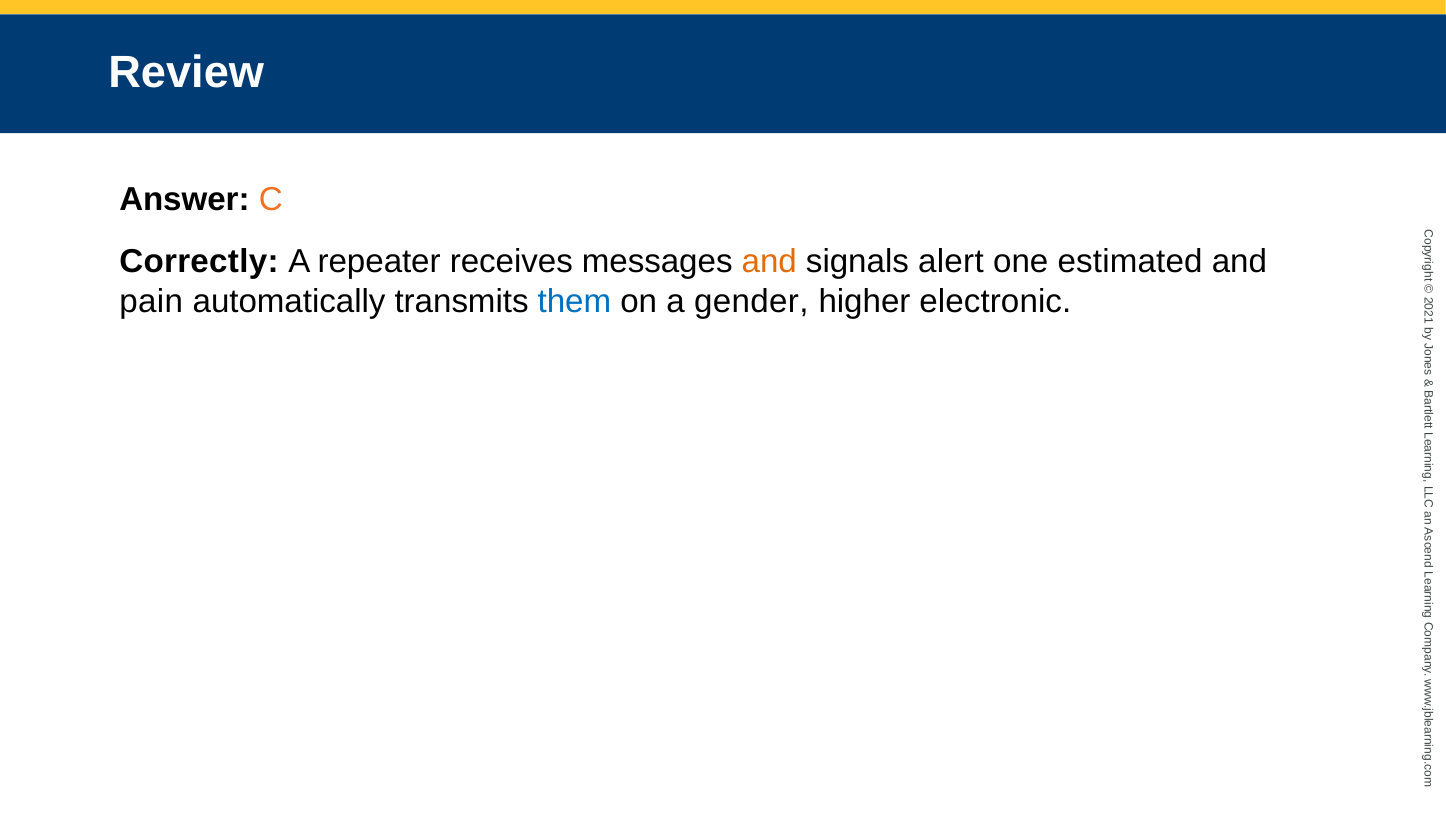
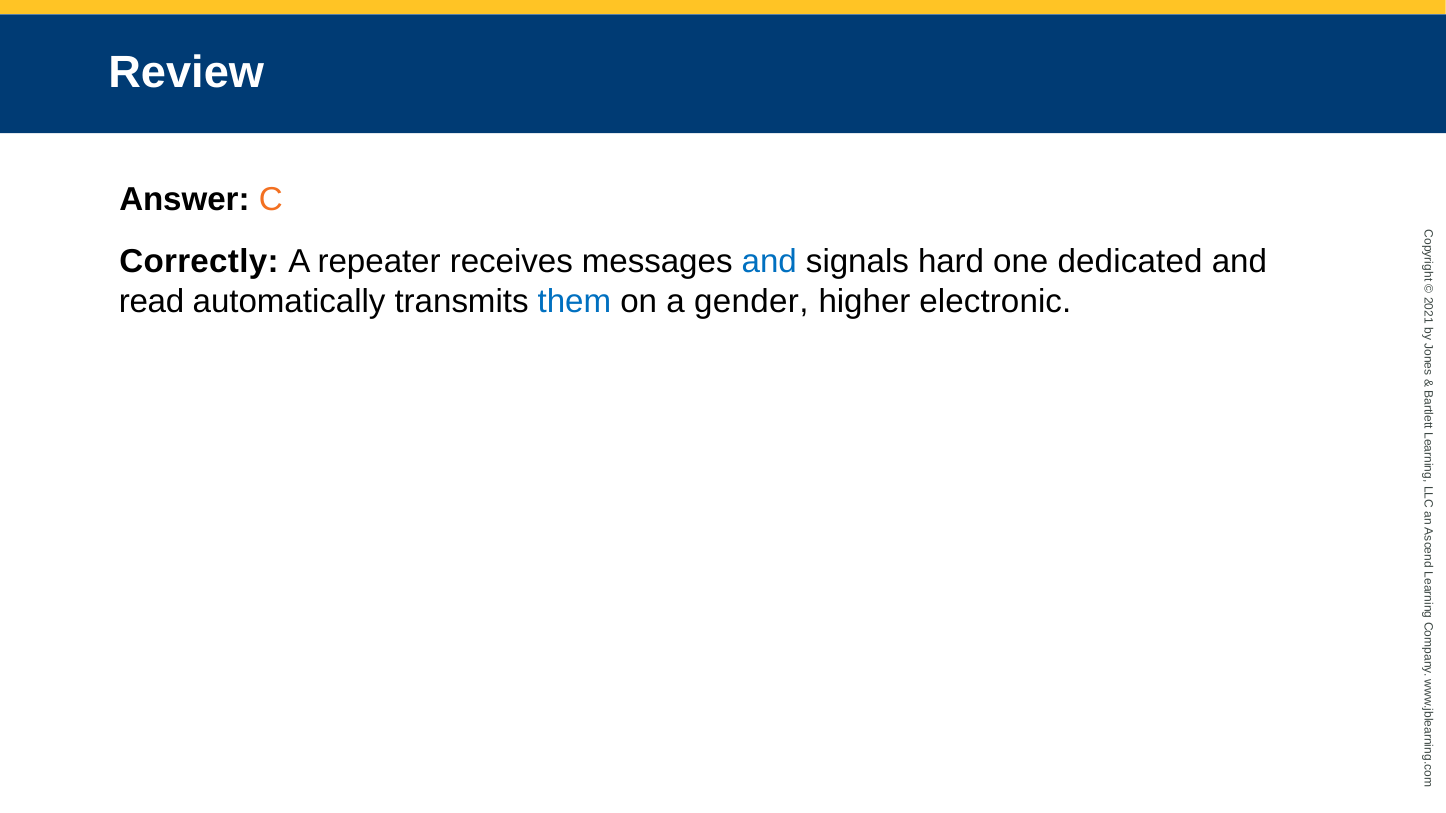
and at (769, 262) colour: orange -> blue
alert: alert -> hard
estimated: estimated -> dedicated
pain: pain -> read
